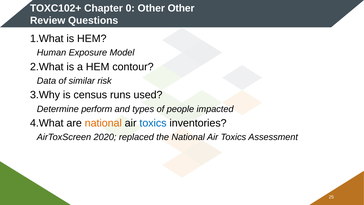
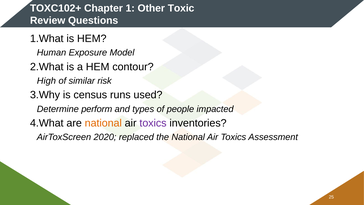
0: 0 -> 1
Other Other: Other -> Toxic
Data: Data -> High
toxics at (153, 123) colour: blue -> purple
